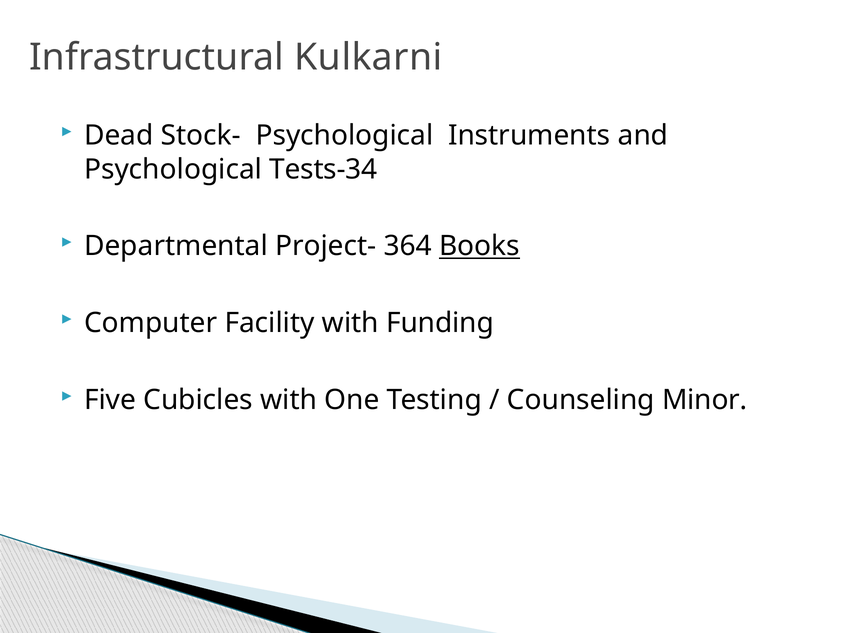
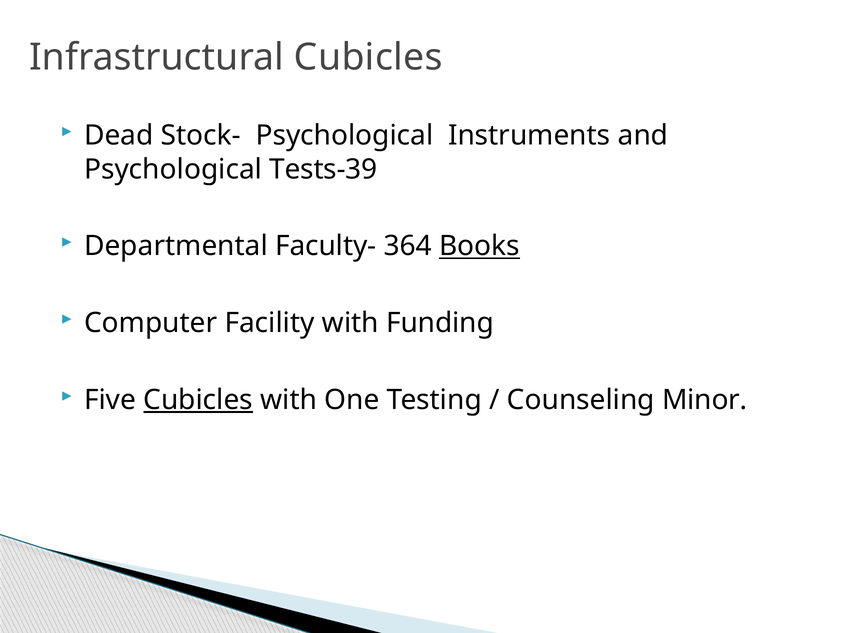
Infrastructural Kulkarni: Kulkarni -> Cubicles
Tests-34: Tests-34 -> Tests-39
Project-: Project- -> Faculty-
Cubicles at (198, 400) underline: none -> present
